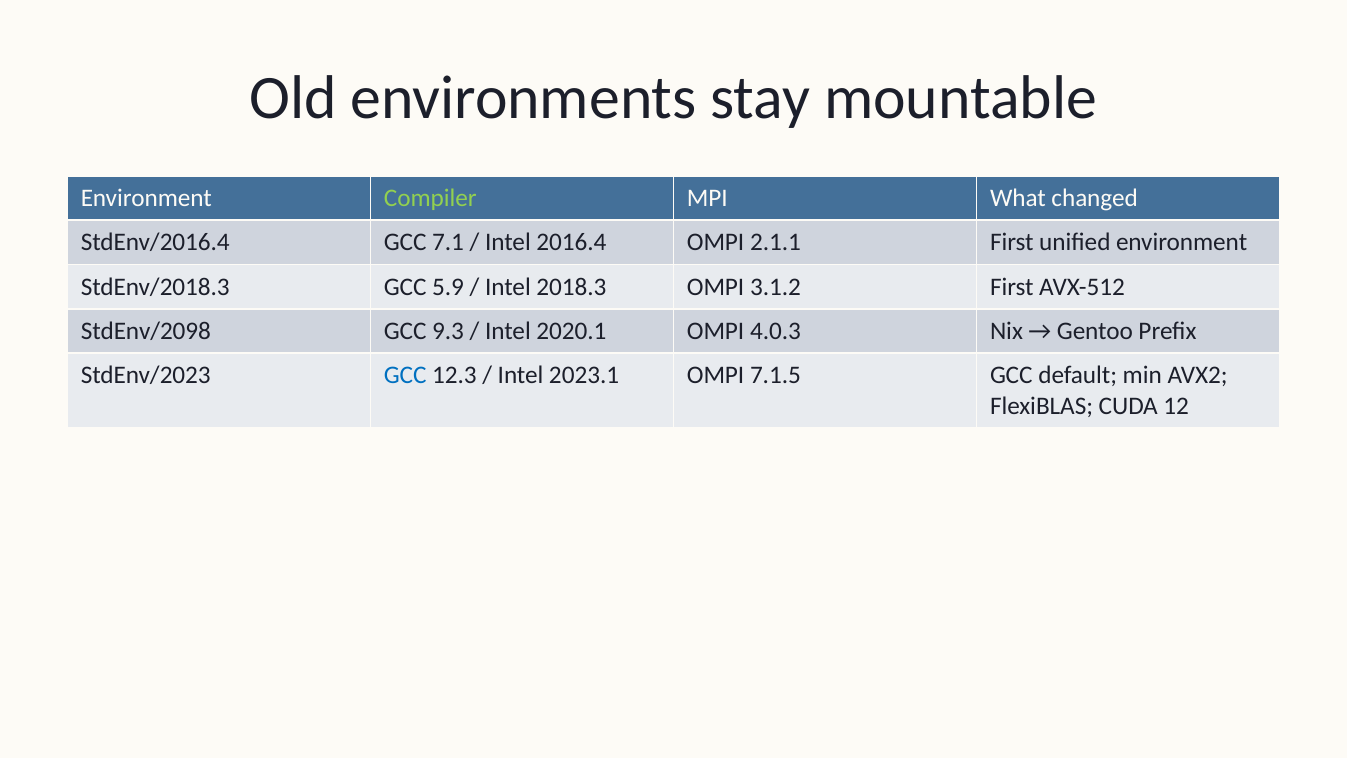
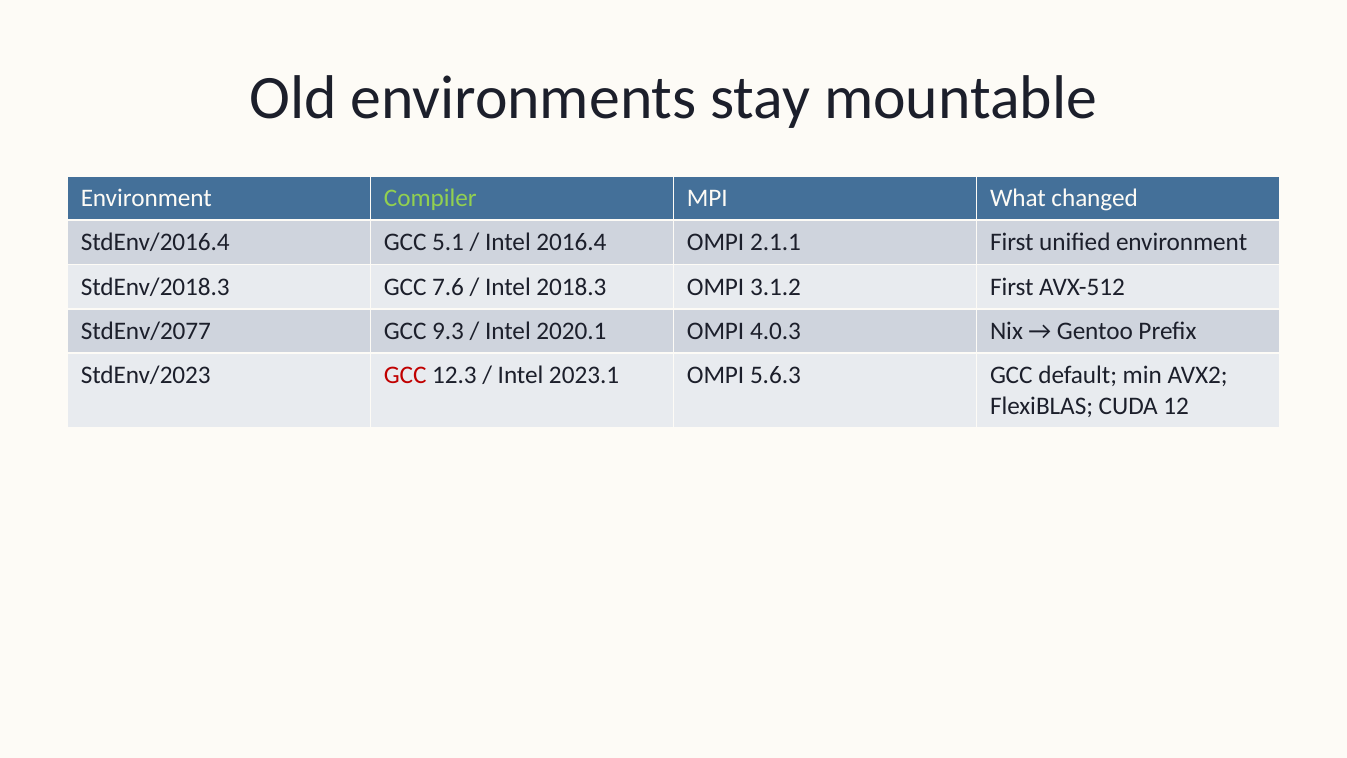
7.1: 7.1 -> 5.1
5.9: 5.9 -> 7.6
StdEnv/2098: StdEnv/2098 -> StdEnv/2077
GCC at (405, 375) colour: blue -> red
7.1.5: 7.1.5 -> 5.6.3
